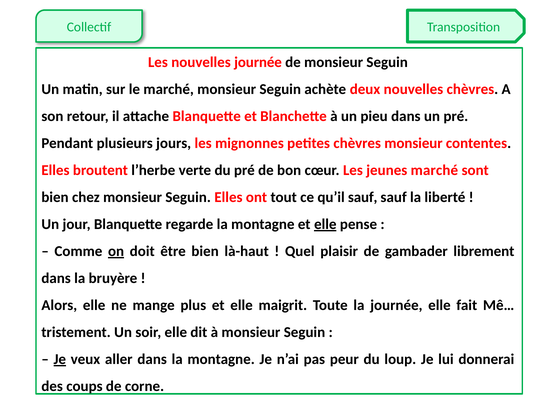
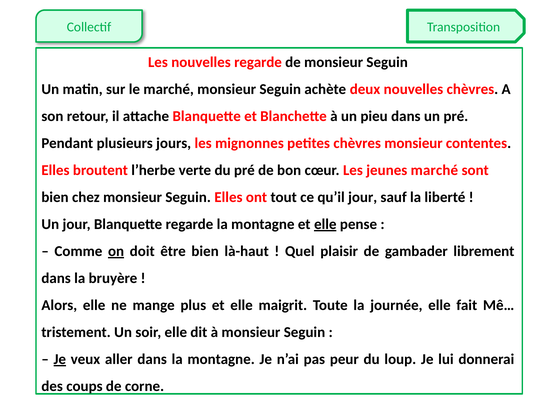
nouvelles journée: journée -> regarde
qu’il sauf: sauf -> jour
